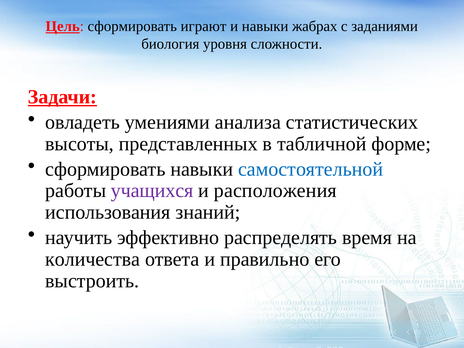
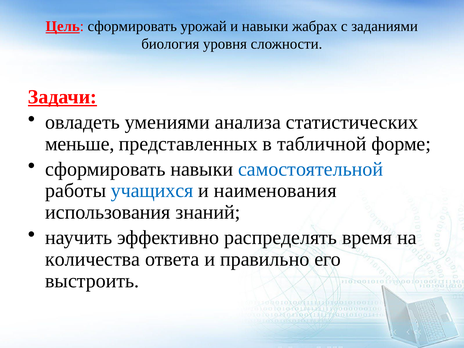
играют: играют -> урожай
высоты: высоты -> меньше
учащихся colour: purple -> blue
расположения: расположения -> наименования
